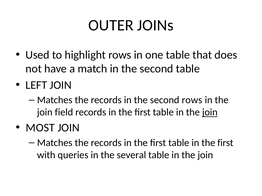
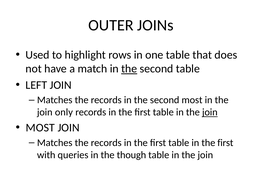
the at (129, 69) underline: none -> present
second rows: rows -> most
field: field -> only
several: several -> though
